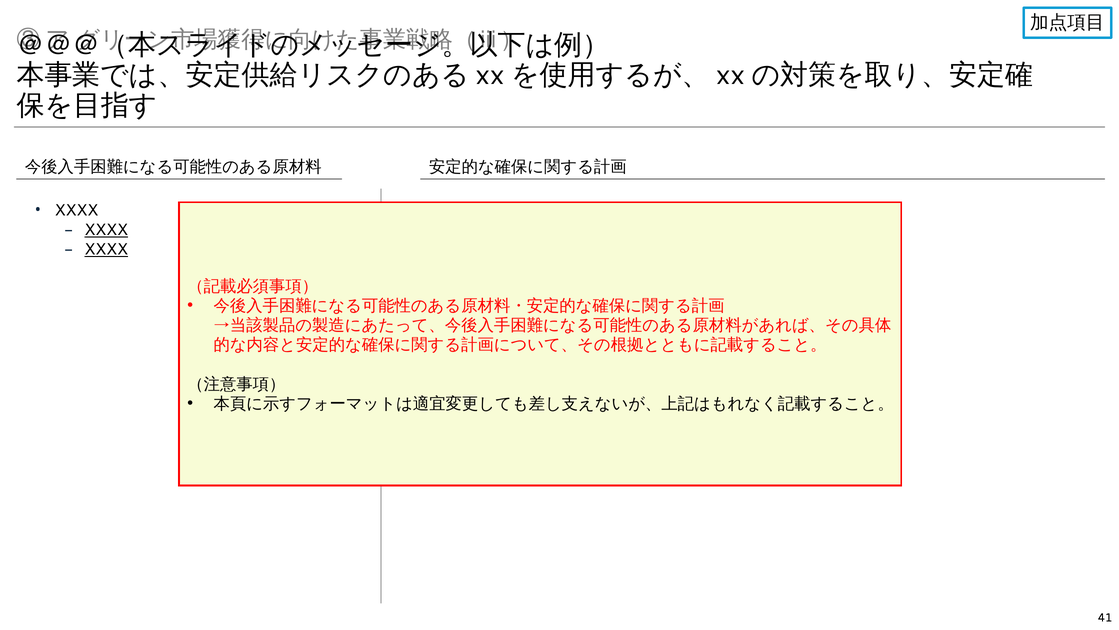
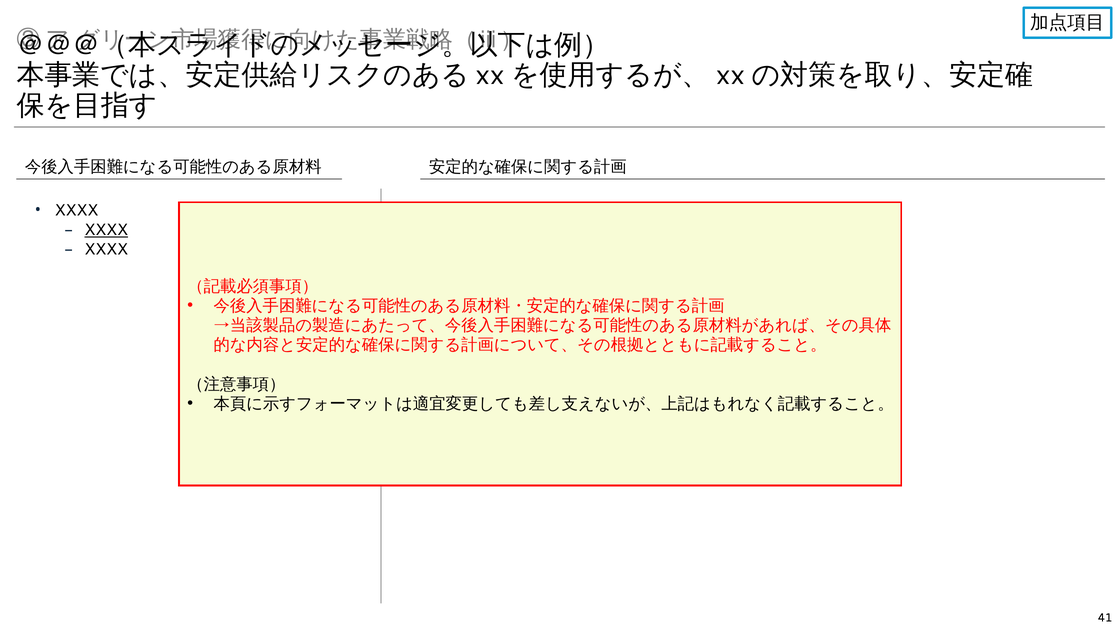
XXXX at (106, 249) underline: present -> none
